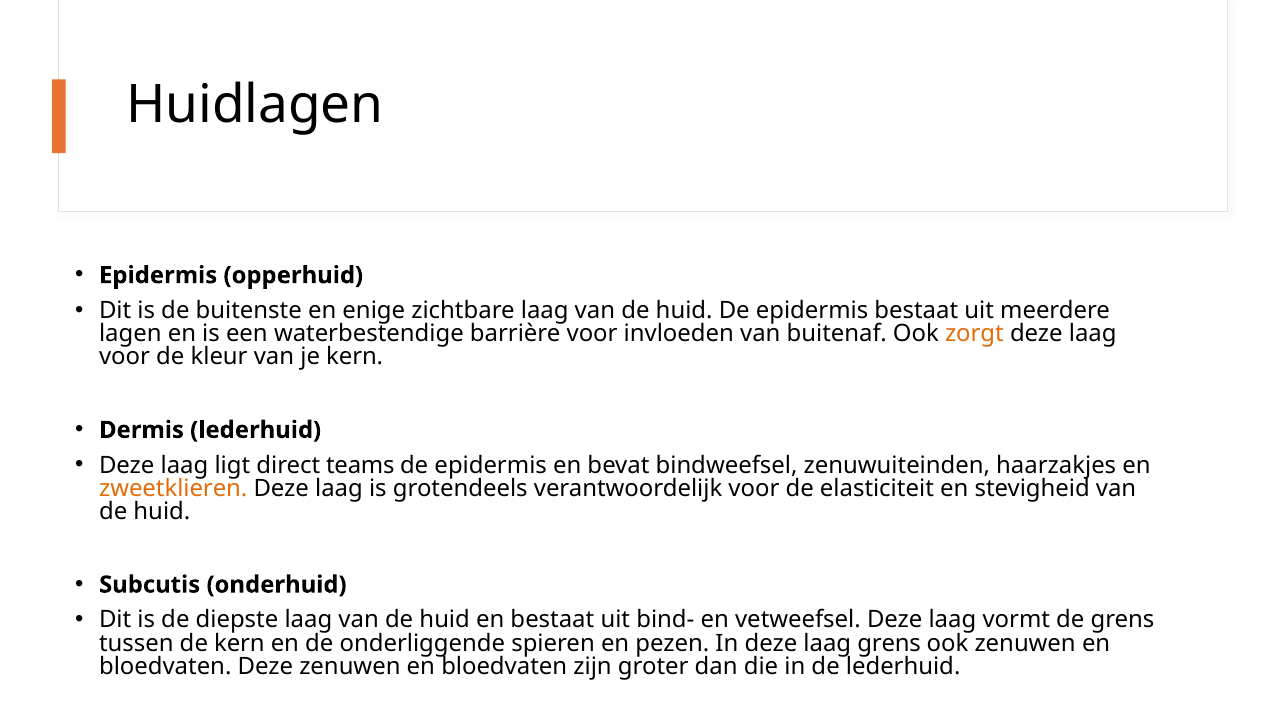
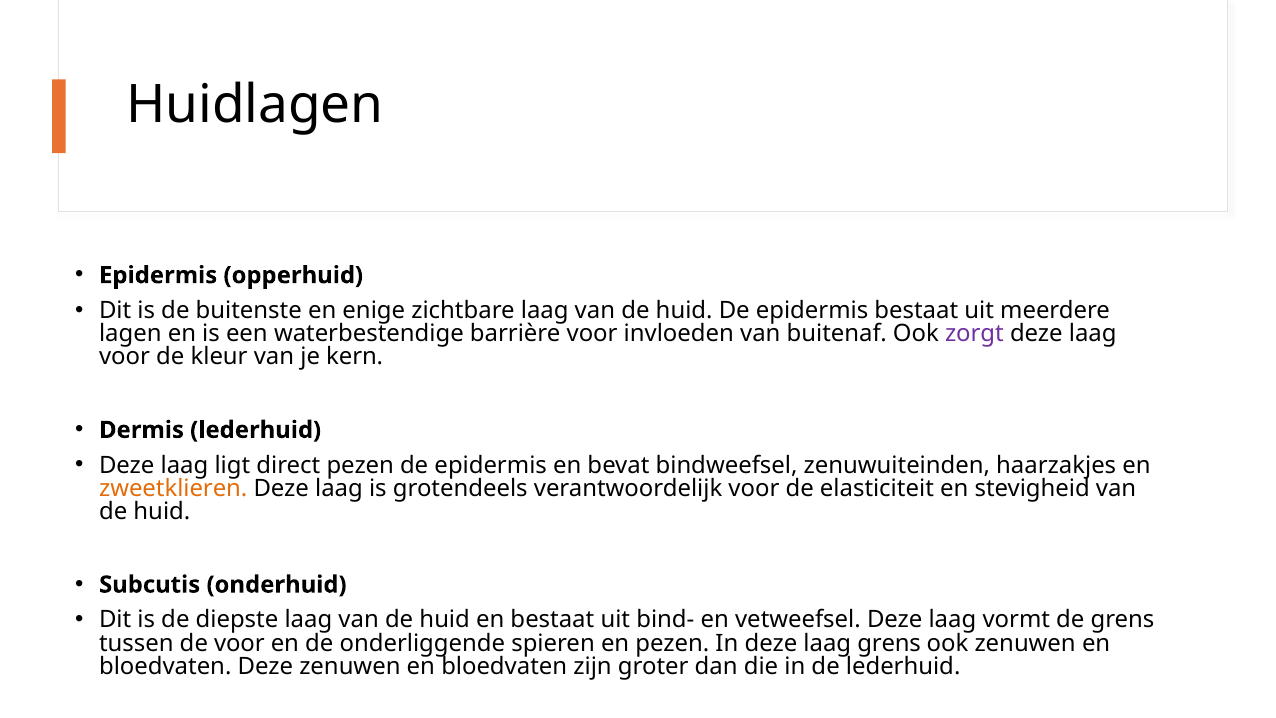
zorgt colour: orange -> purple
direct teams: teams -> pezen
de kern: kern -> voor
